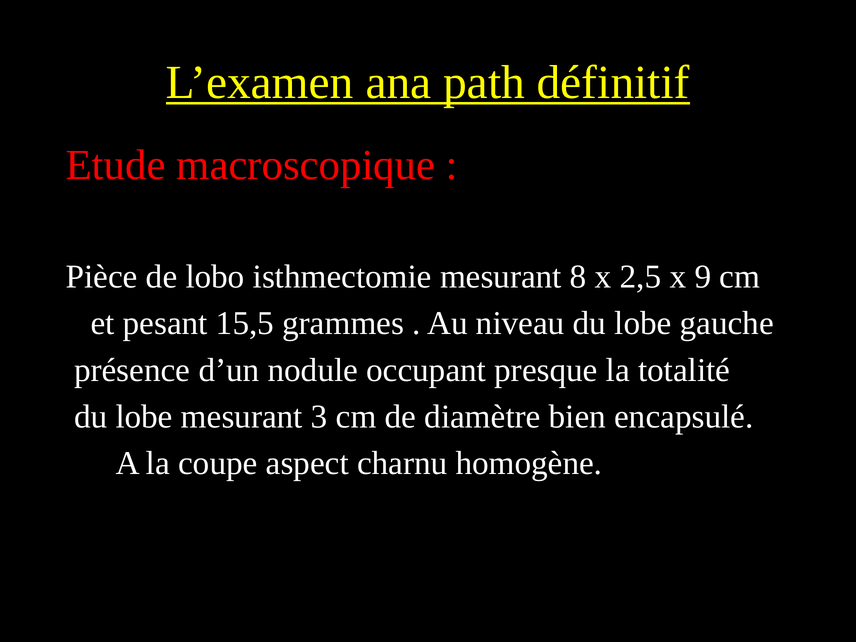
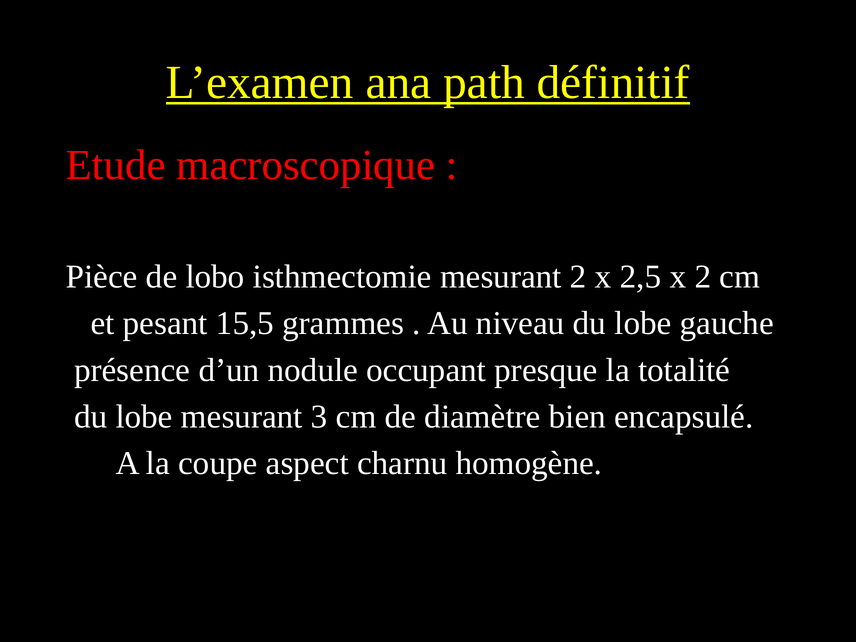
mesurant 8: 8 -> 2
x 9: 9 -> 2
